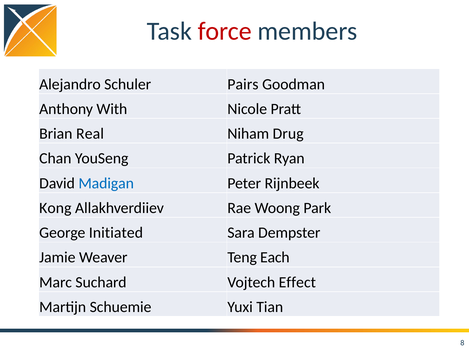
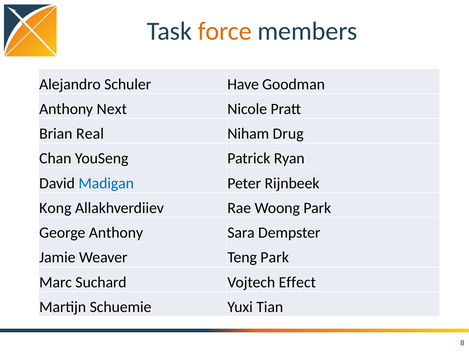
force colour: red -> orange
Pairs: Pairs -> Have
With: With -> Next
George Initiated: Initiated -> Anthony
Teng Each: Each -> Park
